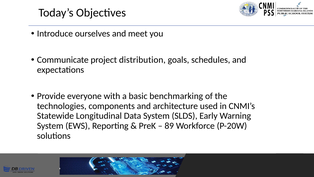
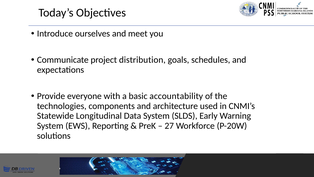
benchmarking: benchmarking -> accountability
89: 89 -> 27
